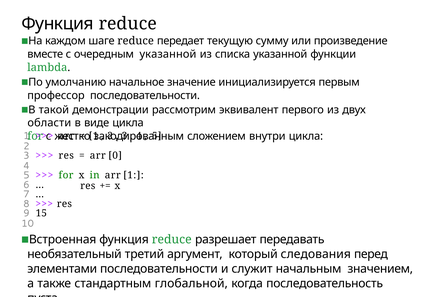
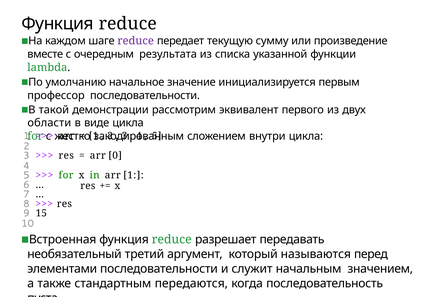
reduce at (136, 41) colour: black -> purple
очередным указанной: указанной -> результата
следования: следования -> называются
глобальной: глобальной -> передаются
